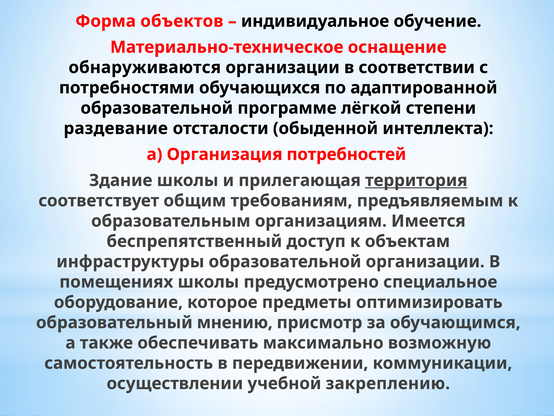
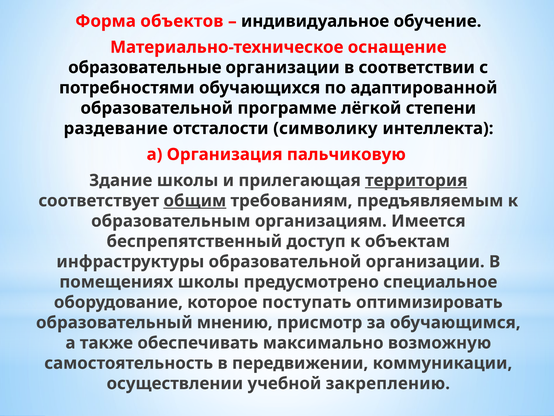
обнаруживаются: обнаруживаются -> образовательные
обыденной: обыденной -> символику
потребностей: потребностей -> пальчиковую
общим underline: none -> present
предметы: предметы -> поступать
